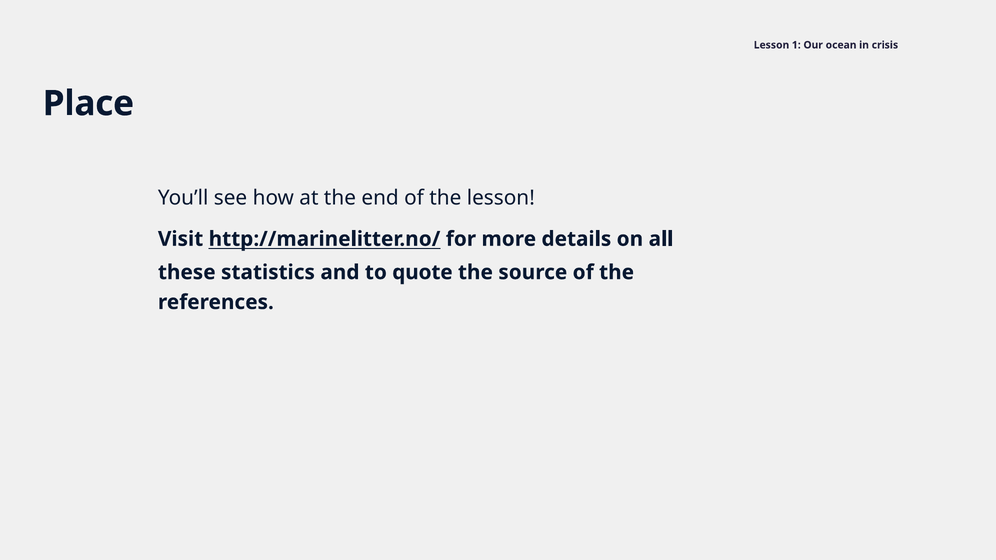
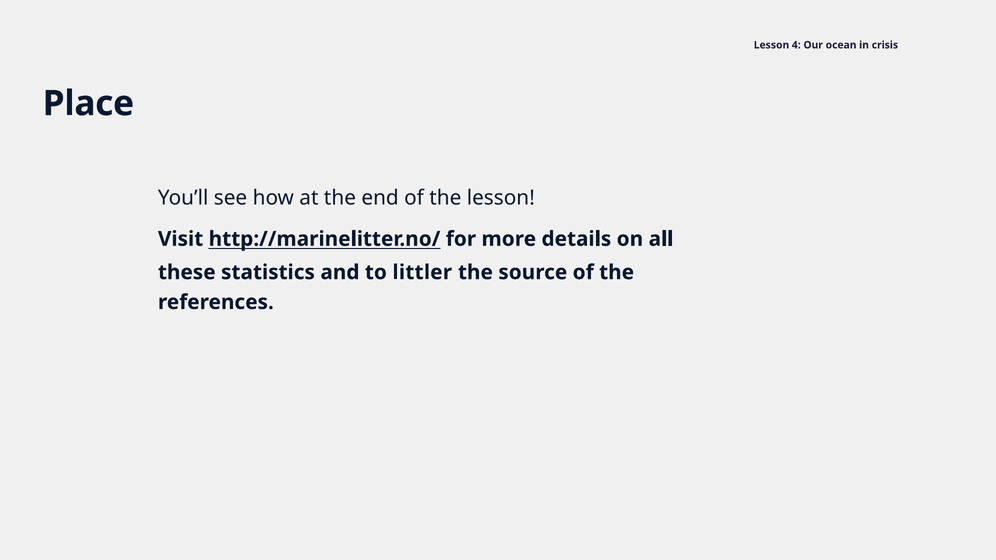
1: 1 -> 4
quote: quote -> littler
